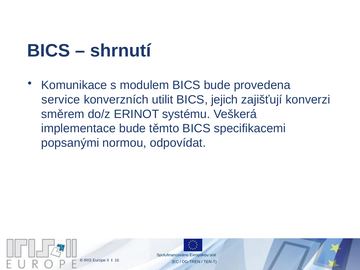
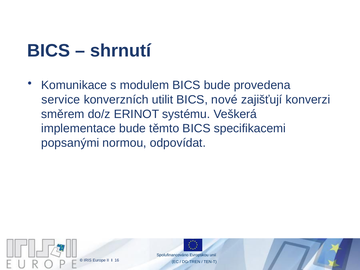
jejich: jejich -> nové
